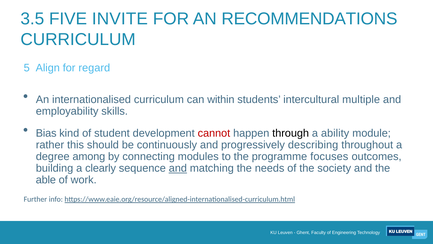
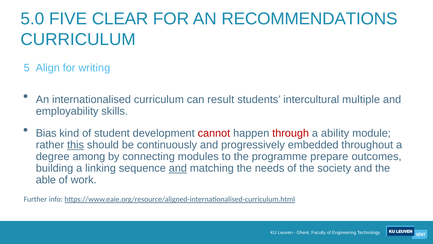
3.5: 3.5 -> 5.0
INVITE: INVITE -> CLEAR
regard: regard -> writing
within: within -> result
through colour: black -> red
this underline: none -> present
describing: describing -> embedded
focuses: focuses -> prepare
clearly: clearly -> linking
